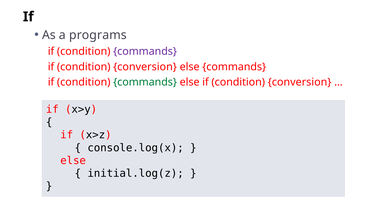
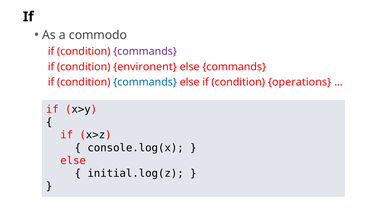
programs: programs -> commodo
conversion at (145, 67): conversion -> environent
commands at (145, 82) colour: green -> blue
else if condition conversion: conversion -> operations
